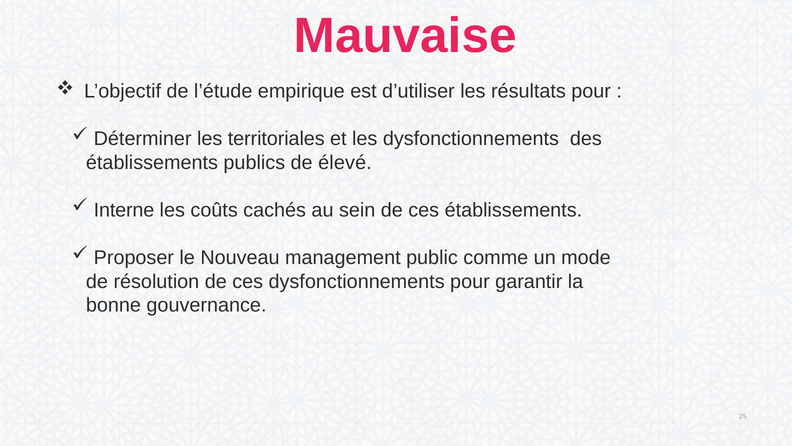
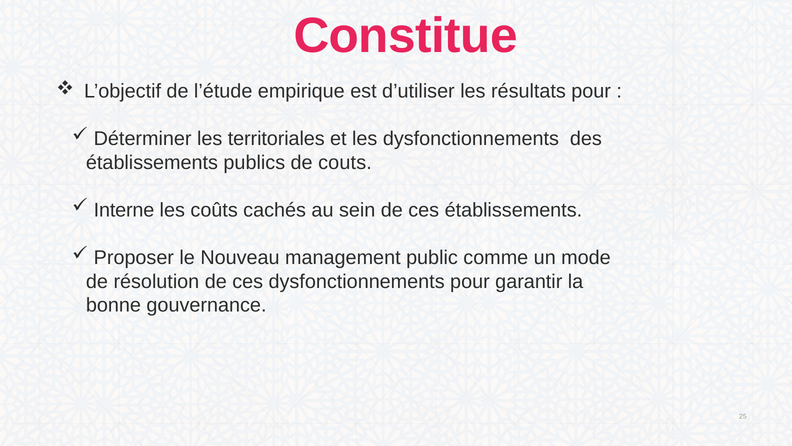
Mauvaise: Mauvaise -> Constitue
élevé: élevé -> couts
